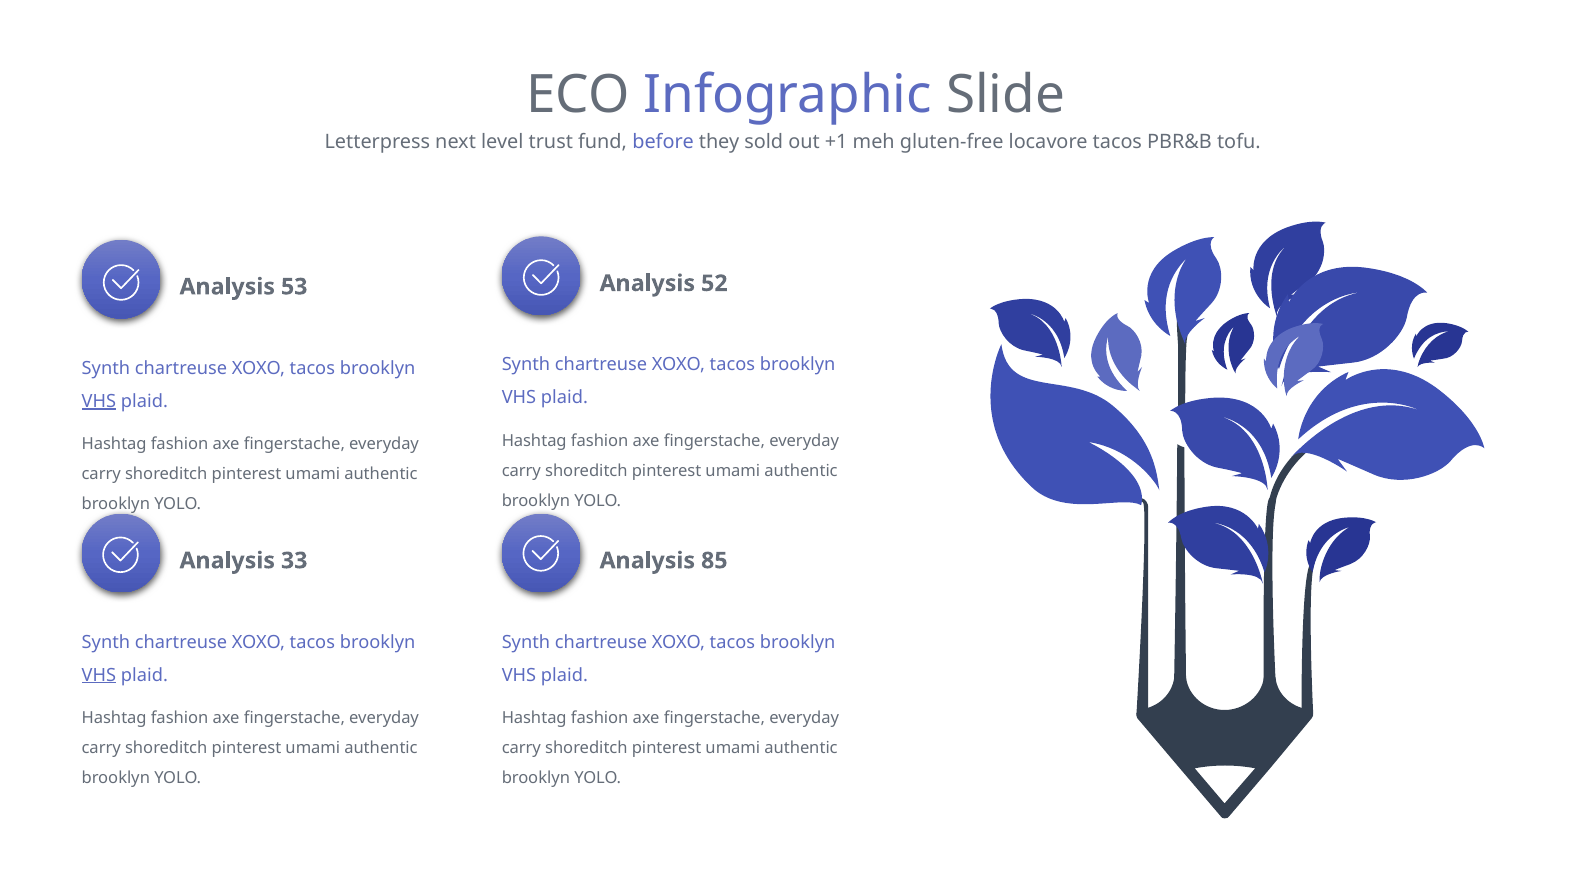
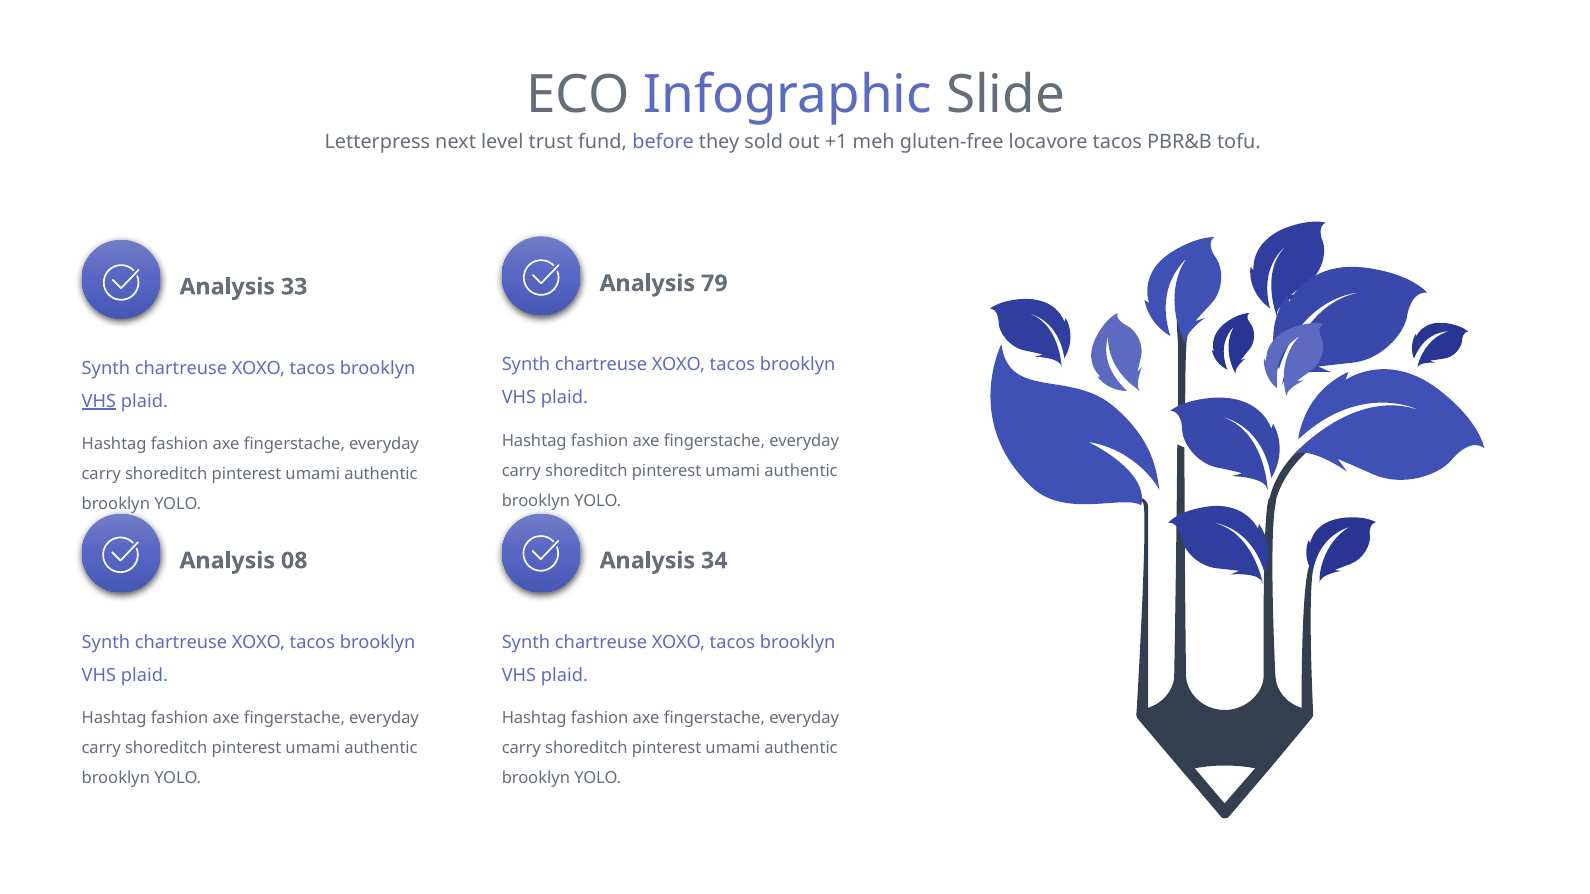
52: 52 -> 79
53: 53 -> 33
33: 33 -> 08
85: 85 -> 34
VHS at (99, 675) underline: present -> none
